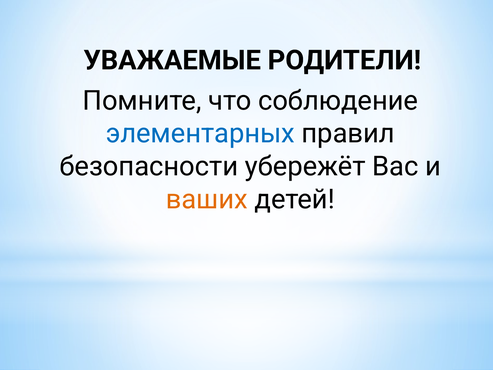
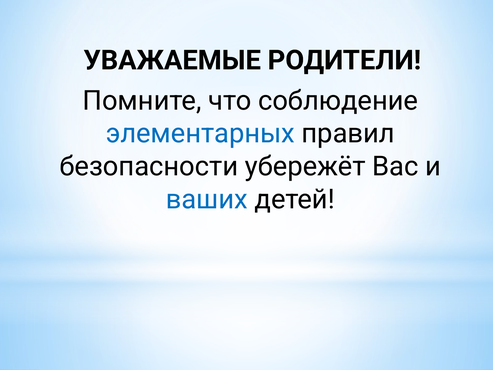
ваших colour: orange -> blue
